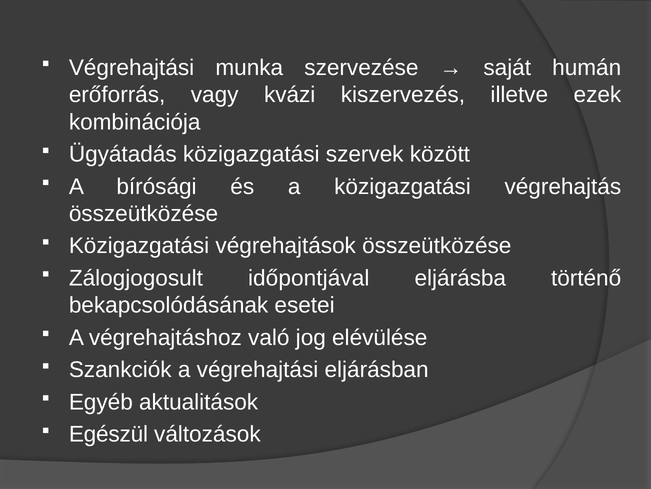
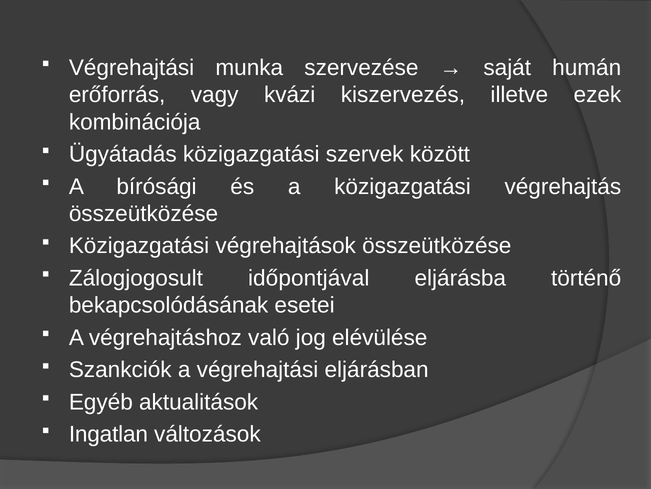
Egészül: Egészül -> Ingatlan
